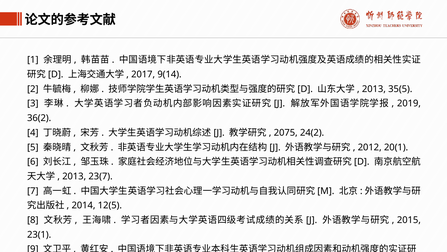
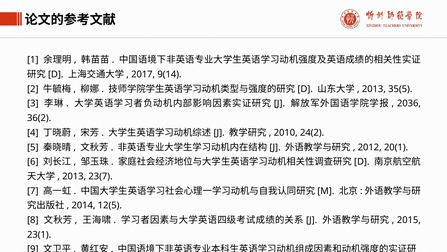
2019: 2019 -> 2036
2075: 2075 -> 2010
